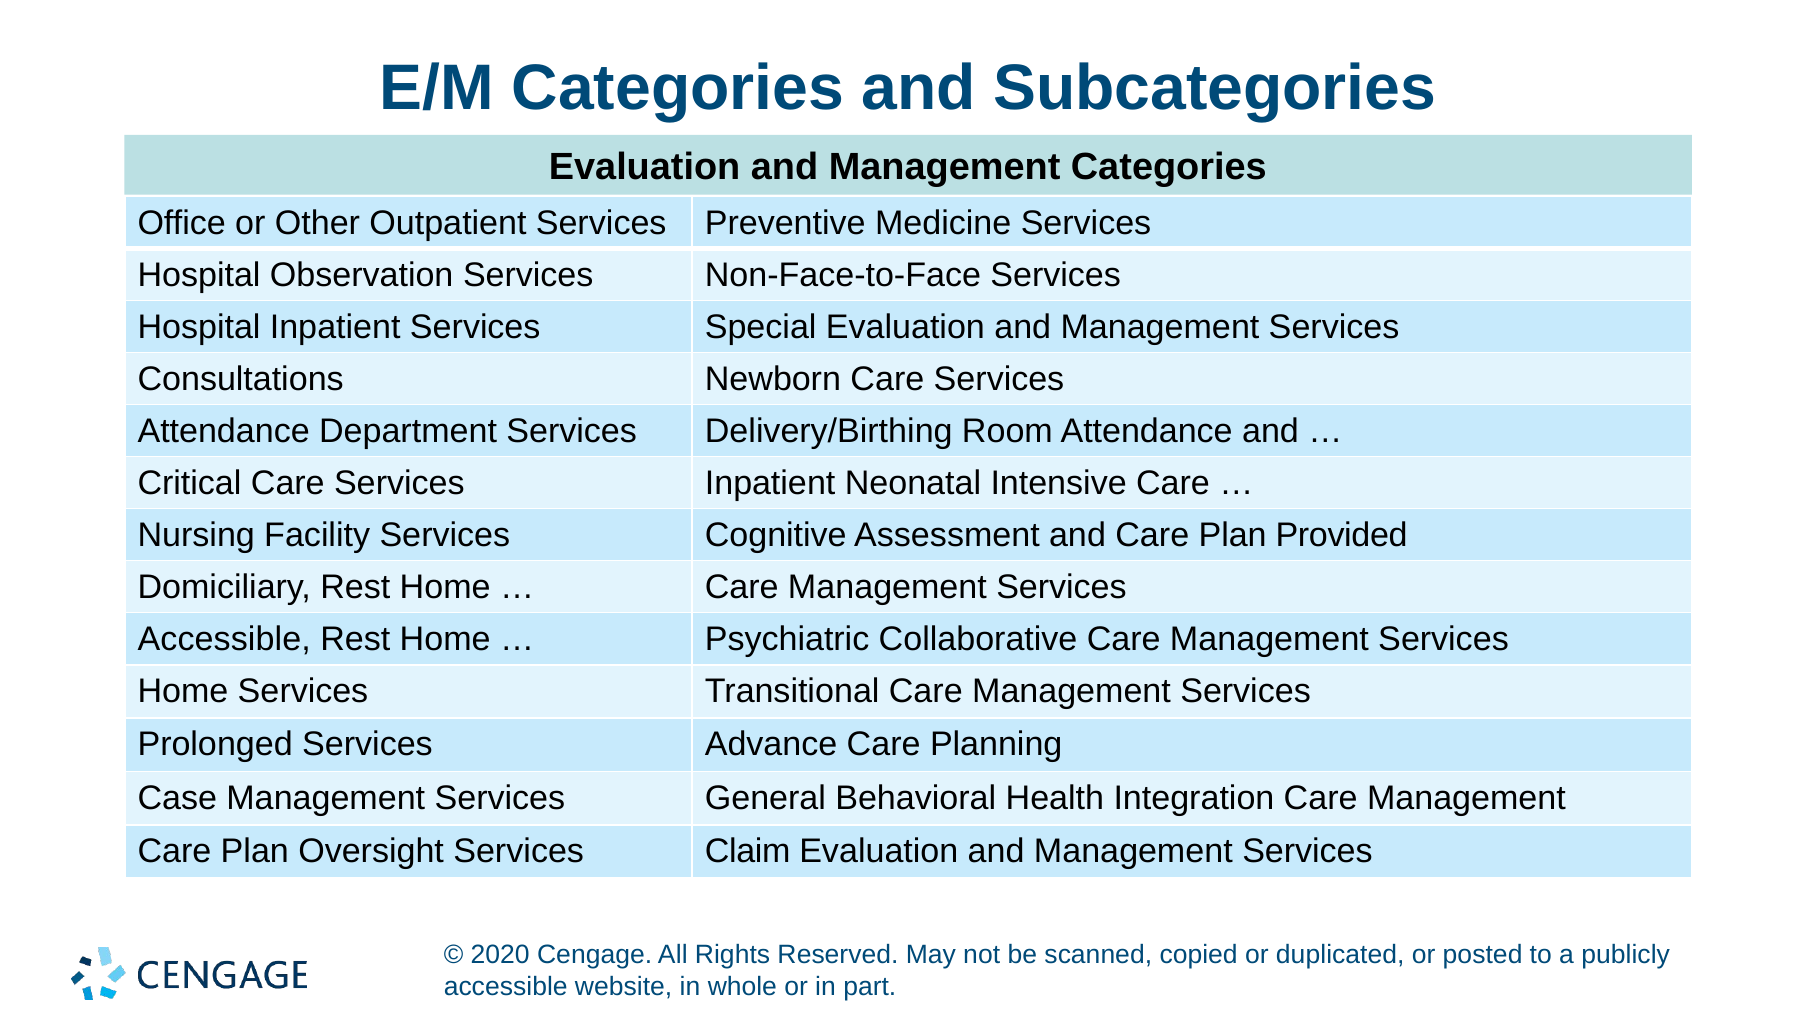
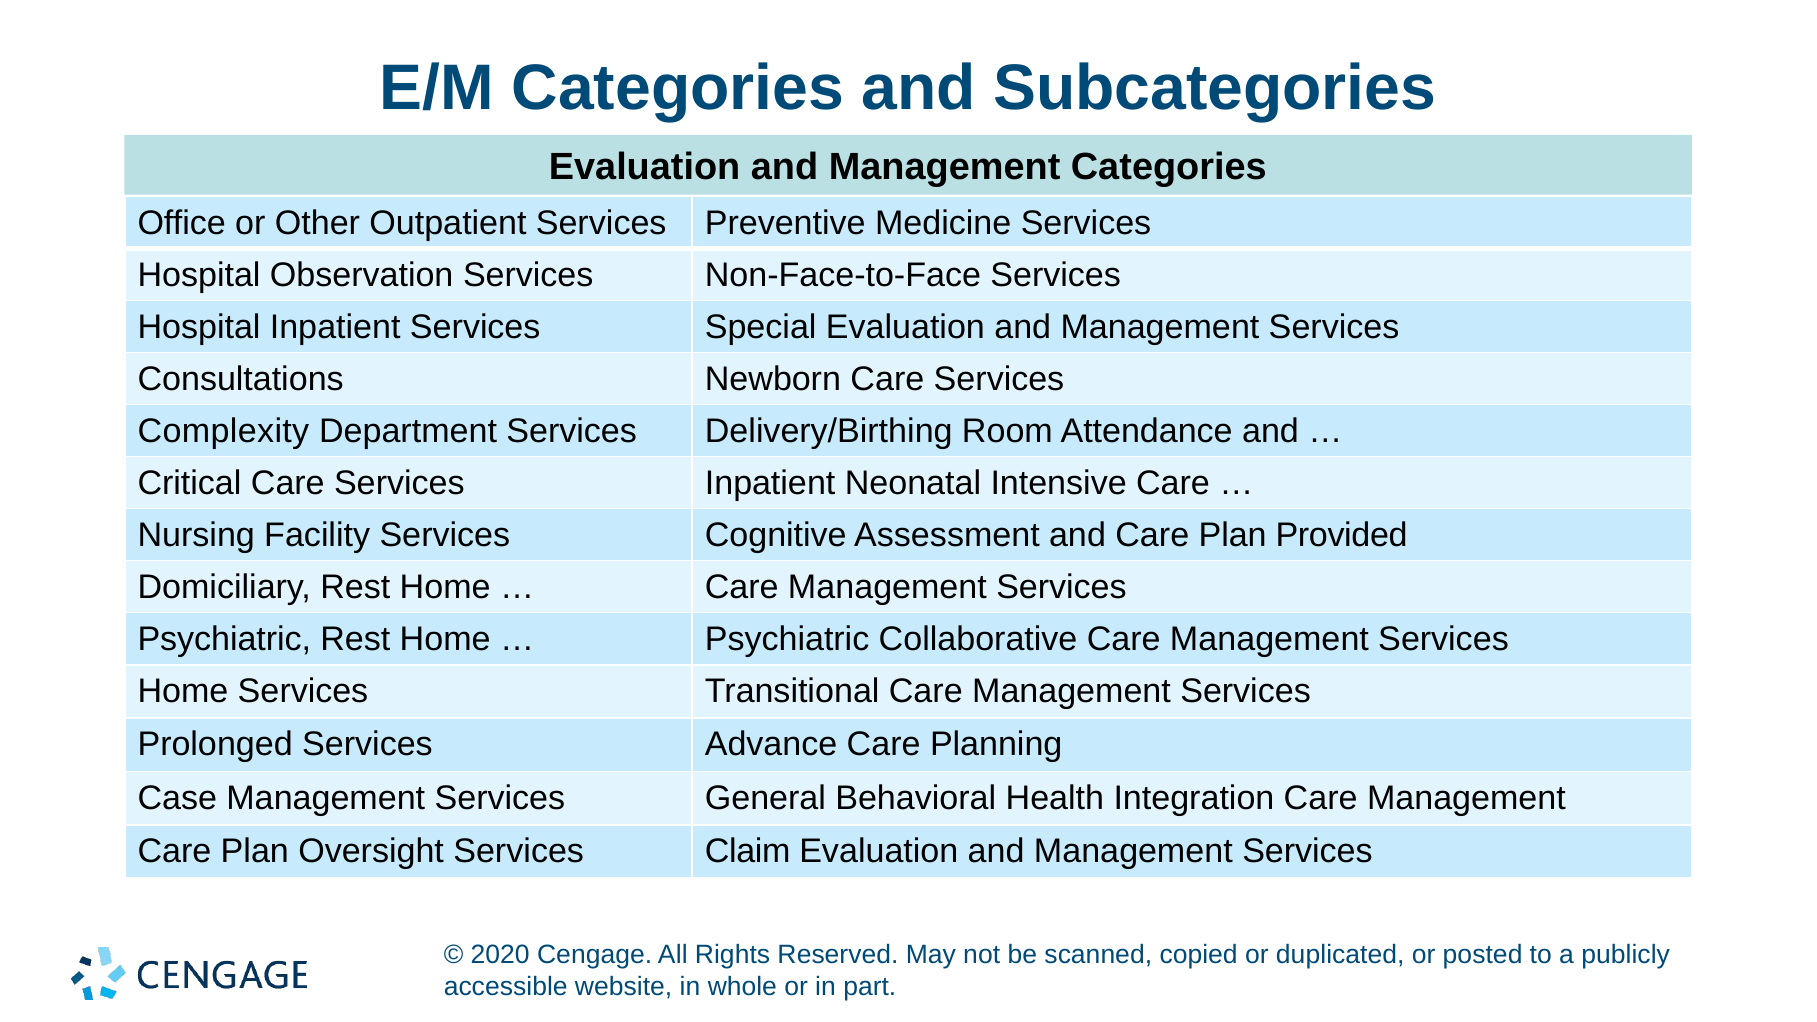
Attendance at (224, 431): Attendance -> Complexity
Accessible at (224, 639): Accessible -> Psychiatric
